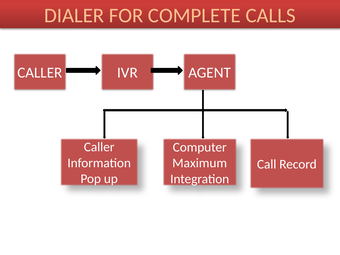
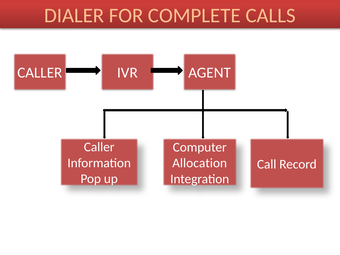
Maximum: Maximum -> Allocation
